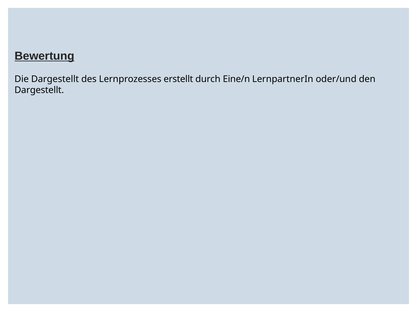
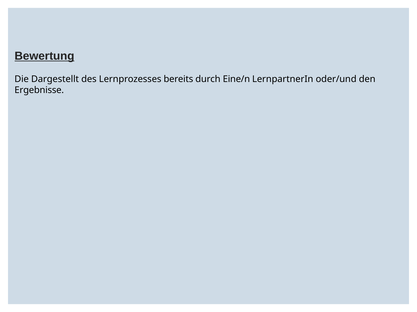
erstellt: erstellt -> bereits
Dargestellt at (39, 90): Dargestellt -> Ergebnisse
